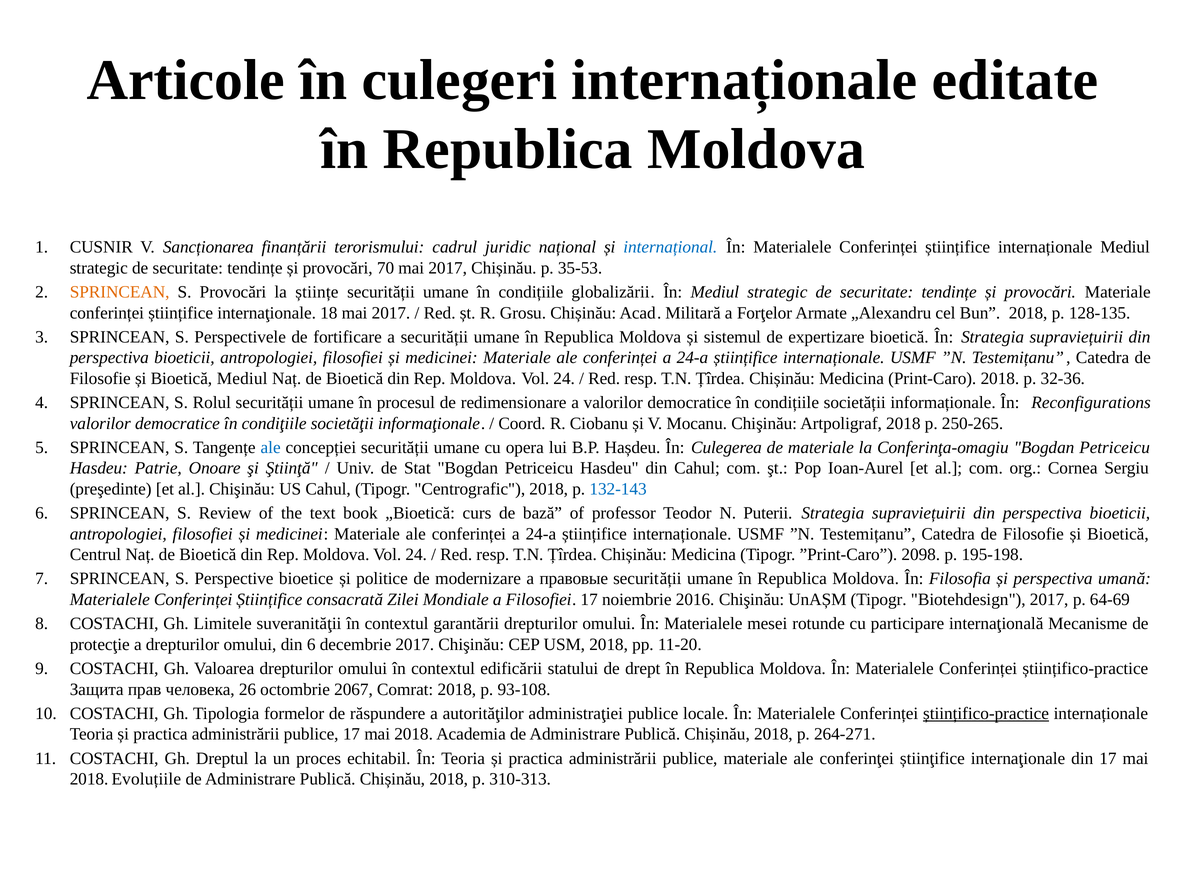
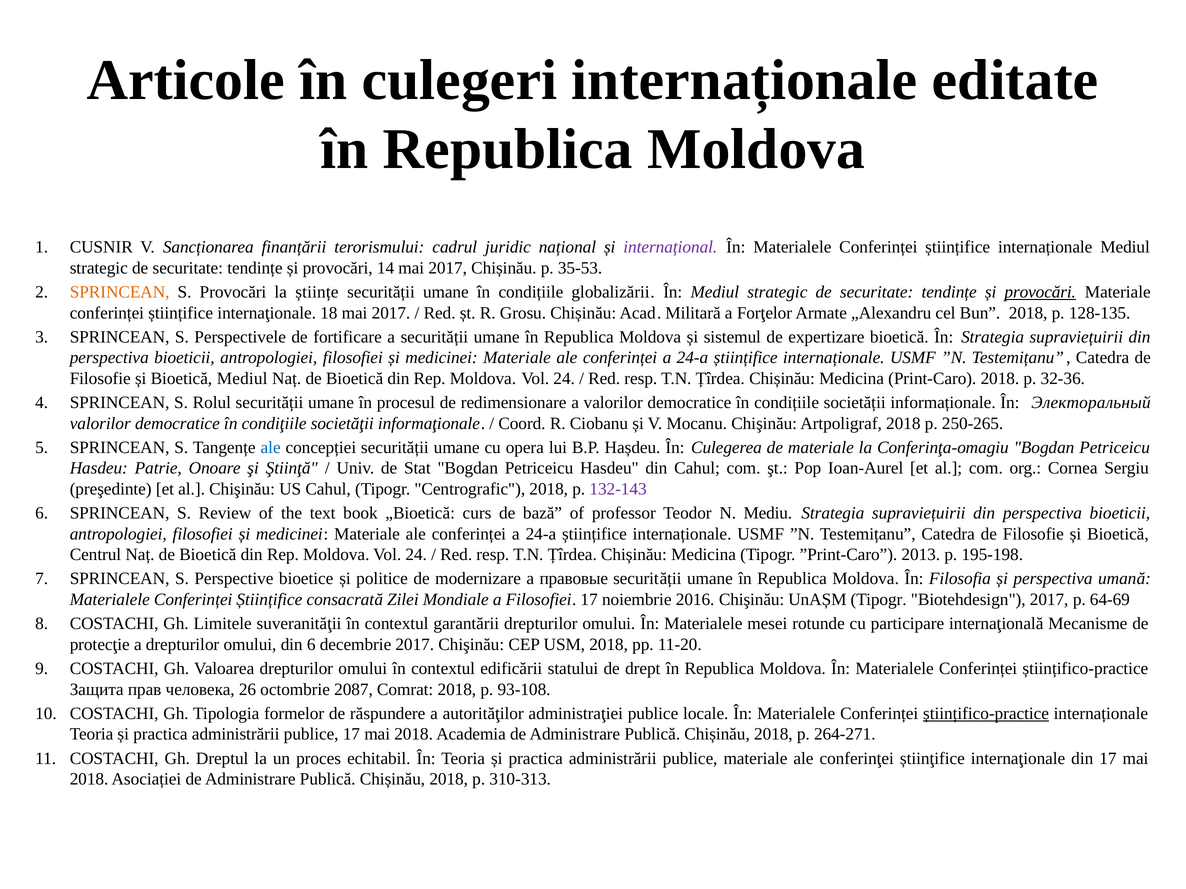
internațional colour: blue -> purple
70: 70 -> 14
provocări at (1040, 292) underline: none -> present
Reconfigurations: Reconfigurations -> Электоральный
132-143 colour: blue -> purple
Puterii: Puterii -> Mediu
2098: 2098 -> 2013
2067: 2067 -> 2087
Evoluțiile: Evoluțiile -> Asociației
